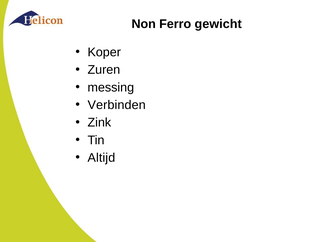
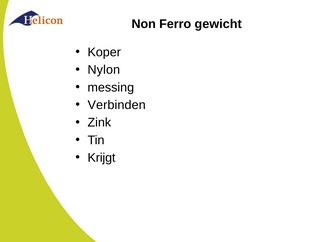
Zuren: Zuren -> Nylon
Altijd: Altijd -> Krijgt
